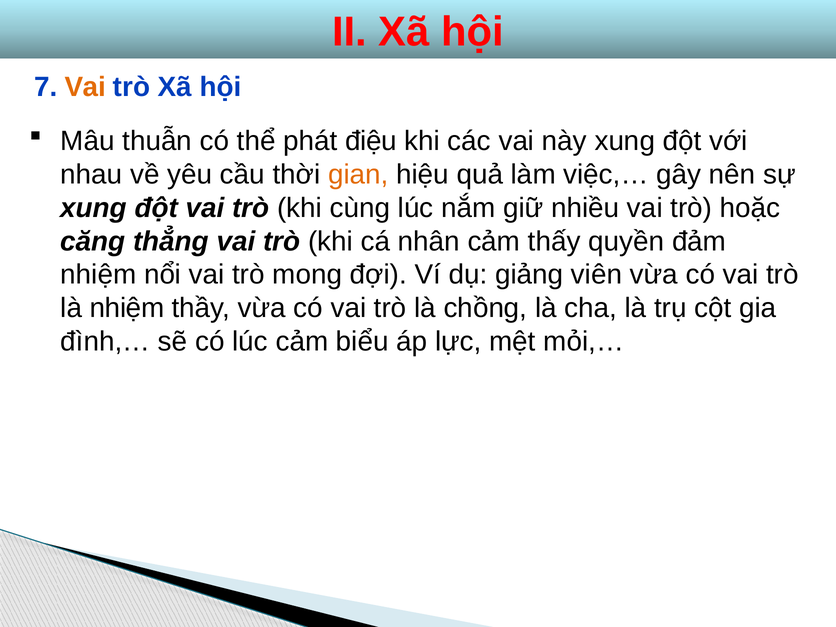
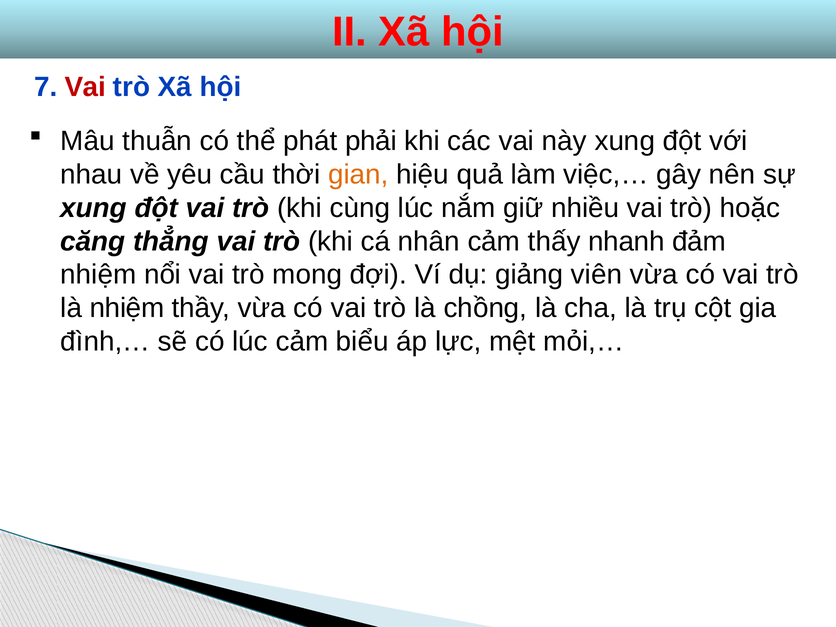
Vai at (85, 87) colour: orange -> red
điệu: điệu -> phải
quyền: quyền -> nhanh
